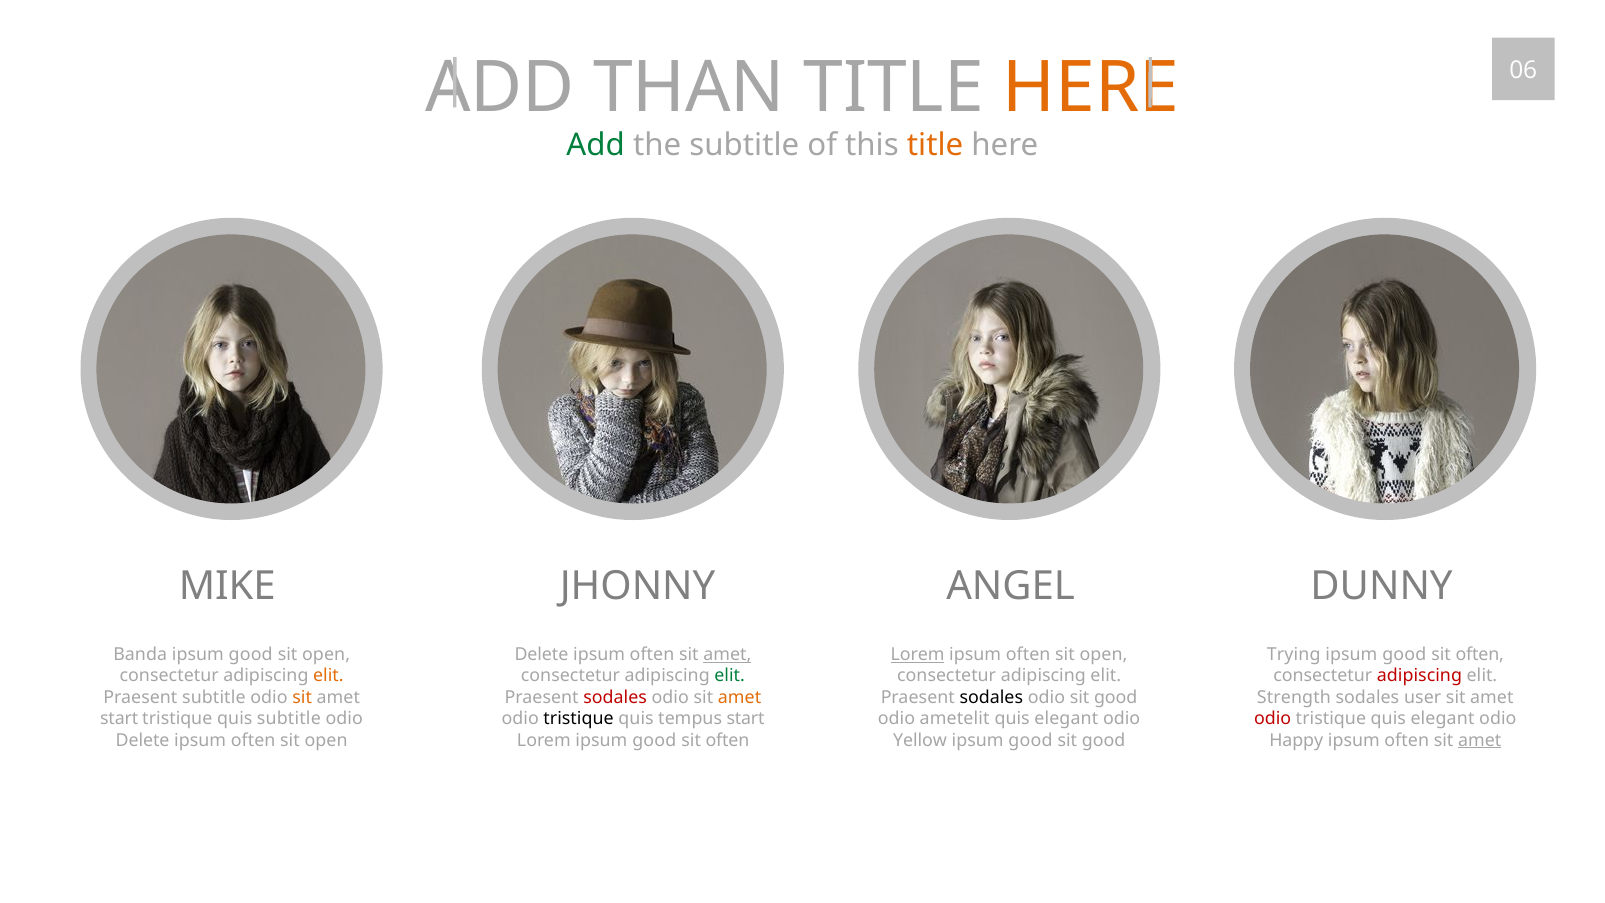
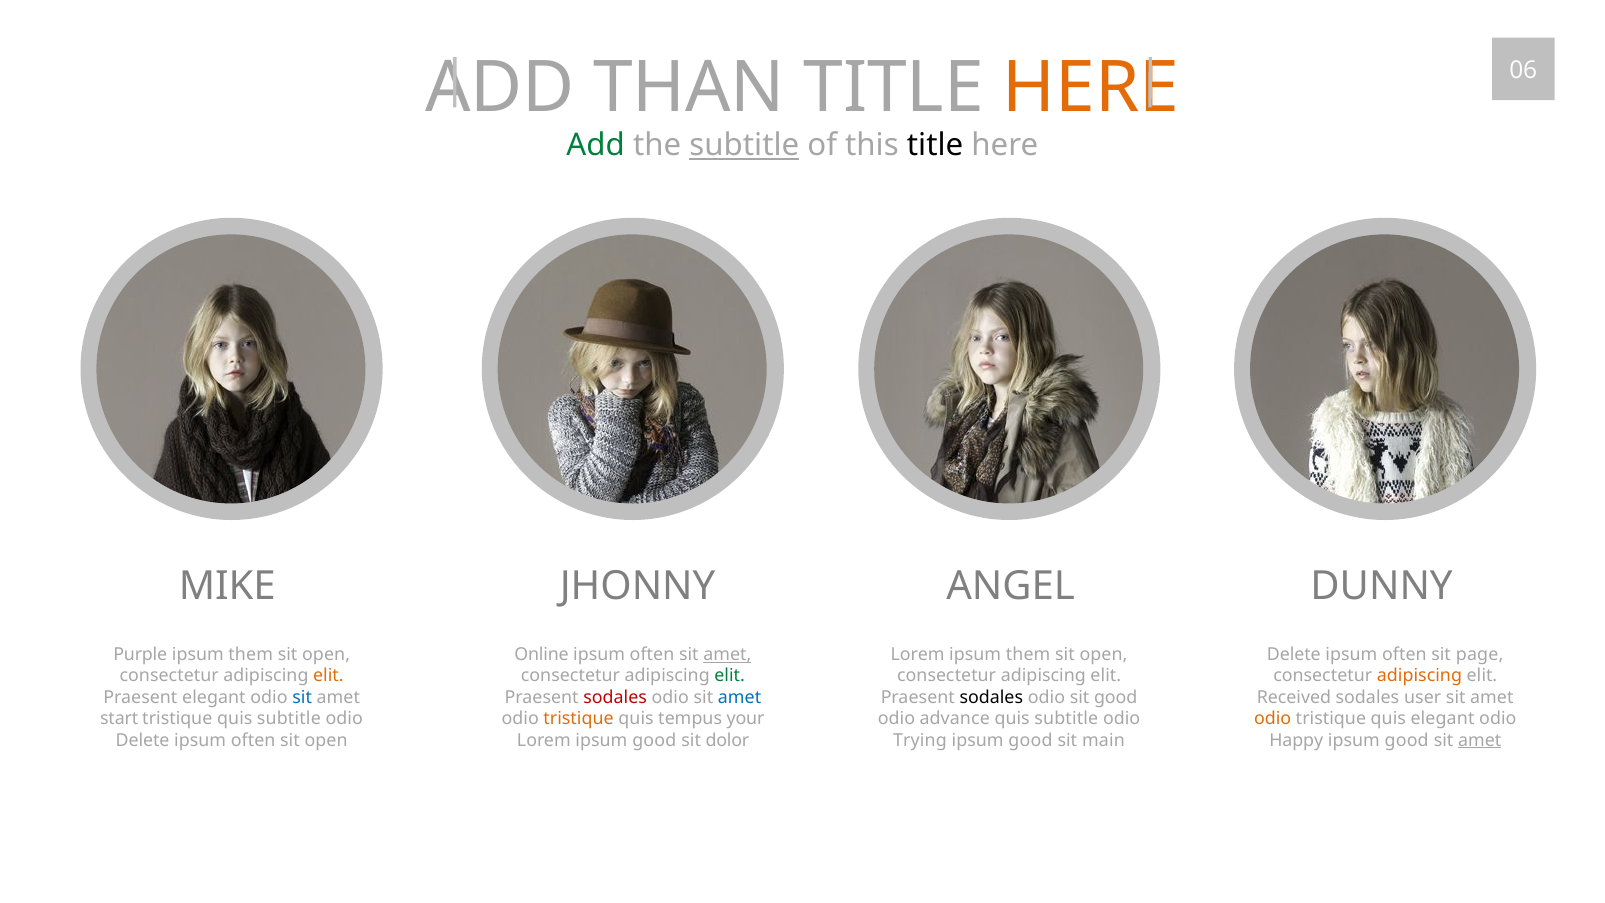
subtitle at (744, 145) underline: none -> present
title at (935, 145) colour: orange -> black
Banda: Banda -> Purple
good at (251, 655): good -> them
Delete at (541, 655): Delete -> Online
Lorem at (918, 655) underline: present -> none
often at (1028, 655): often -> them
Trying at (1294, 655): Trying -> Delete
good at (1404, 655): good -> often
often at (1480, 655): often -> page
adipiscing at (1419, 676) colour: red -> orange
Praesent subtitle: subtitle -> elegant
sit at (302, 697) colour: orange -> blue
amet at (740, 697) colour: orange -> blue
Strength: Strength -> Received
tristique at (579, 719) colour: black -> orange
tempus start: start -> your
ametelit: ametelit -> advance
elegant at (1066, 719): elegant -> subtitle
odio at (1273, 719) colour: red -> orange
often at (727, 740): often -> dolor
Yellow: Yellow -> Trying
good at (1104, 740): good -> main
often at (1407, 740): often -> good
